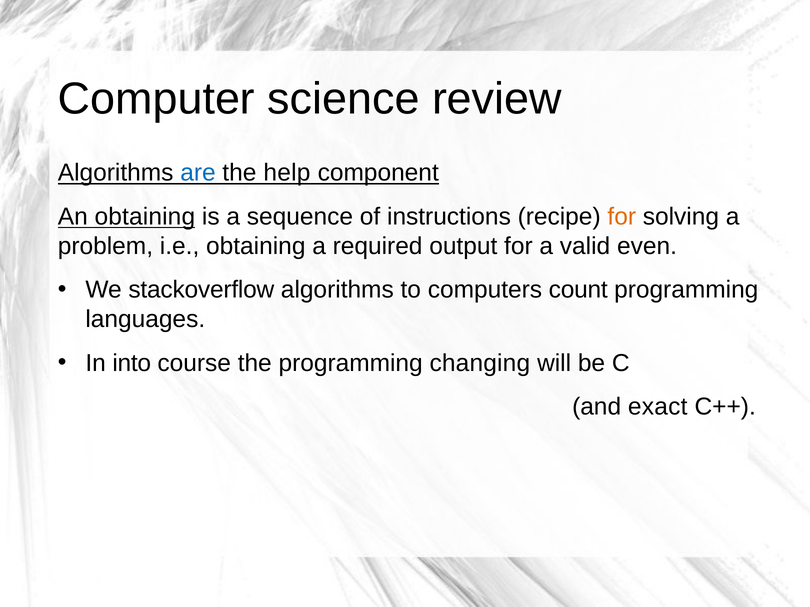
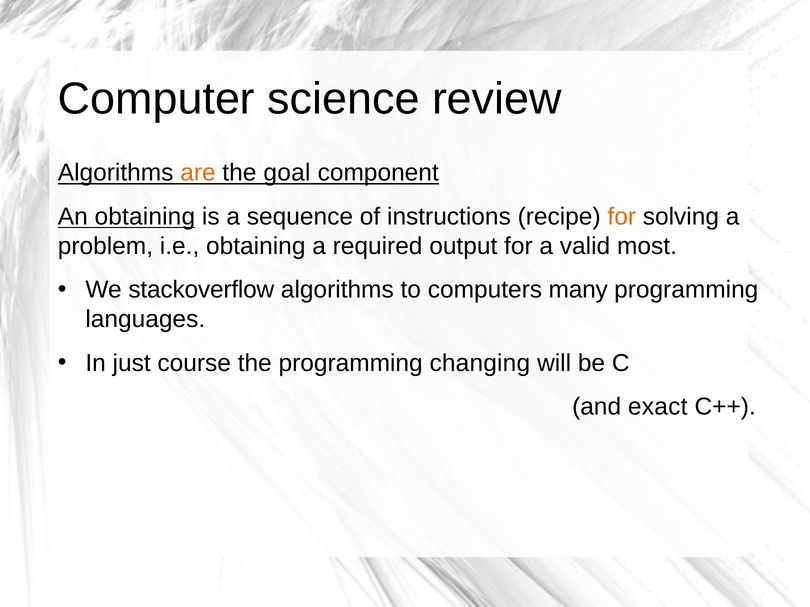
are colour: blue -> orange
help: help -> goal
even: even -> most
count: count -> many
into: into -> just
